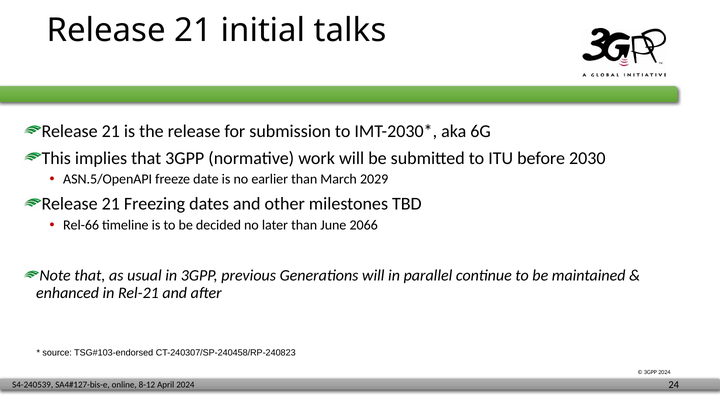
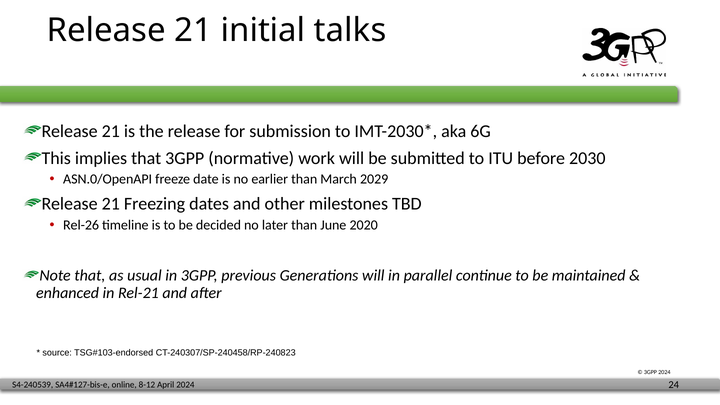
ASN.5/OpenAPI: ASN.5/OpenAPI -> ASN.0/OpenAPI
Rel-66: Rel-66 -> Rel-26
2066: 2066 -> 2020
